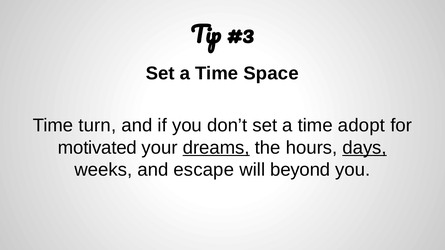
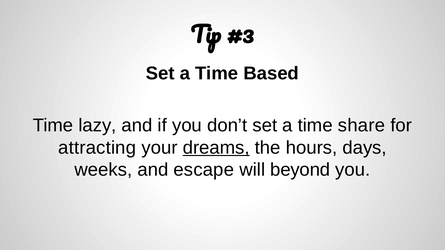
Space: Space -> Based
turn: turn -> lazy
adopt: adopt -> share
motivated: motivated -> attracting
days underline: present -> none
